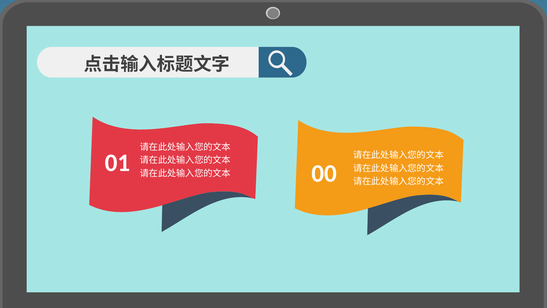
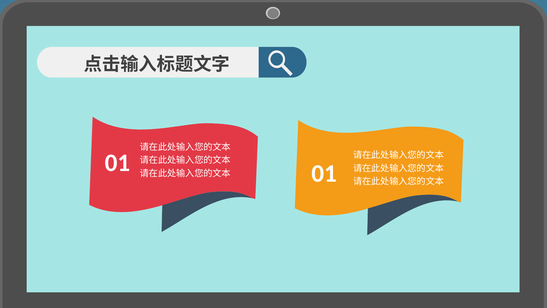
00 at (324, 173): 00 -> 01
